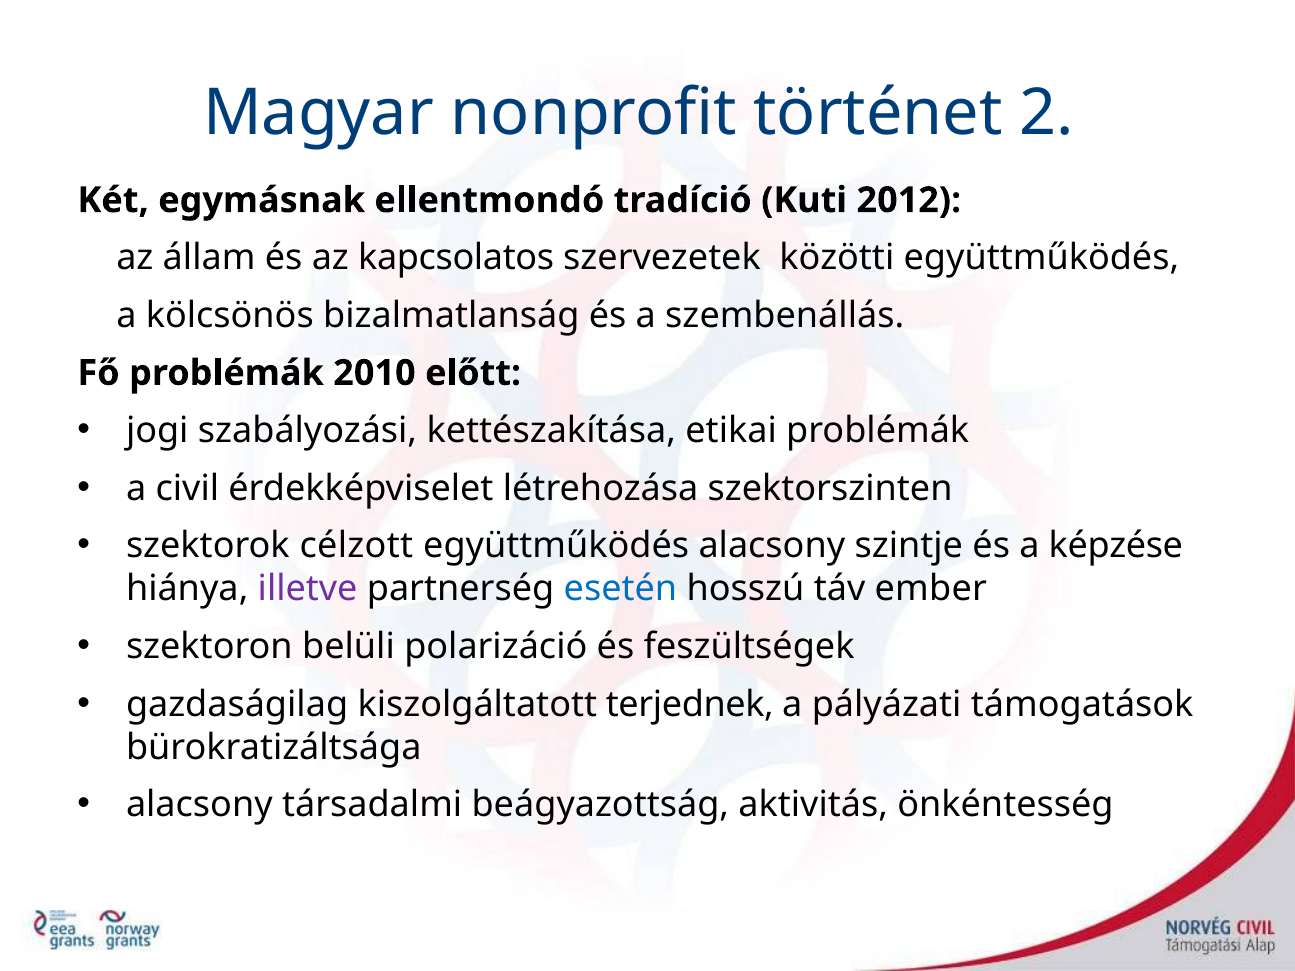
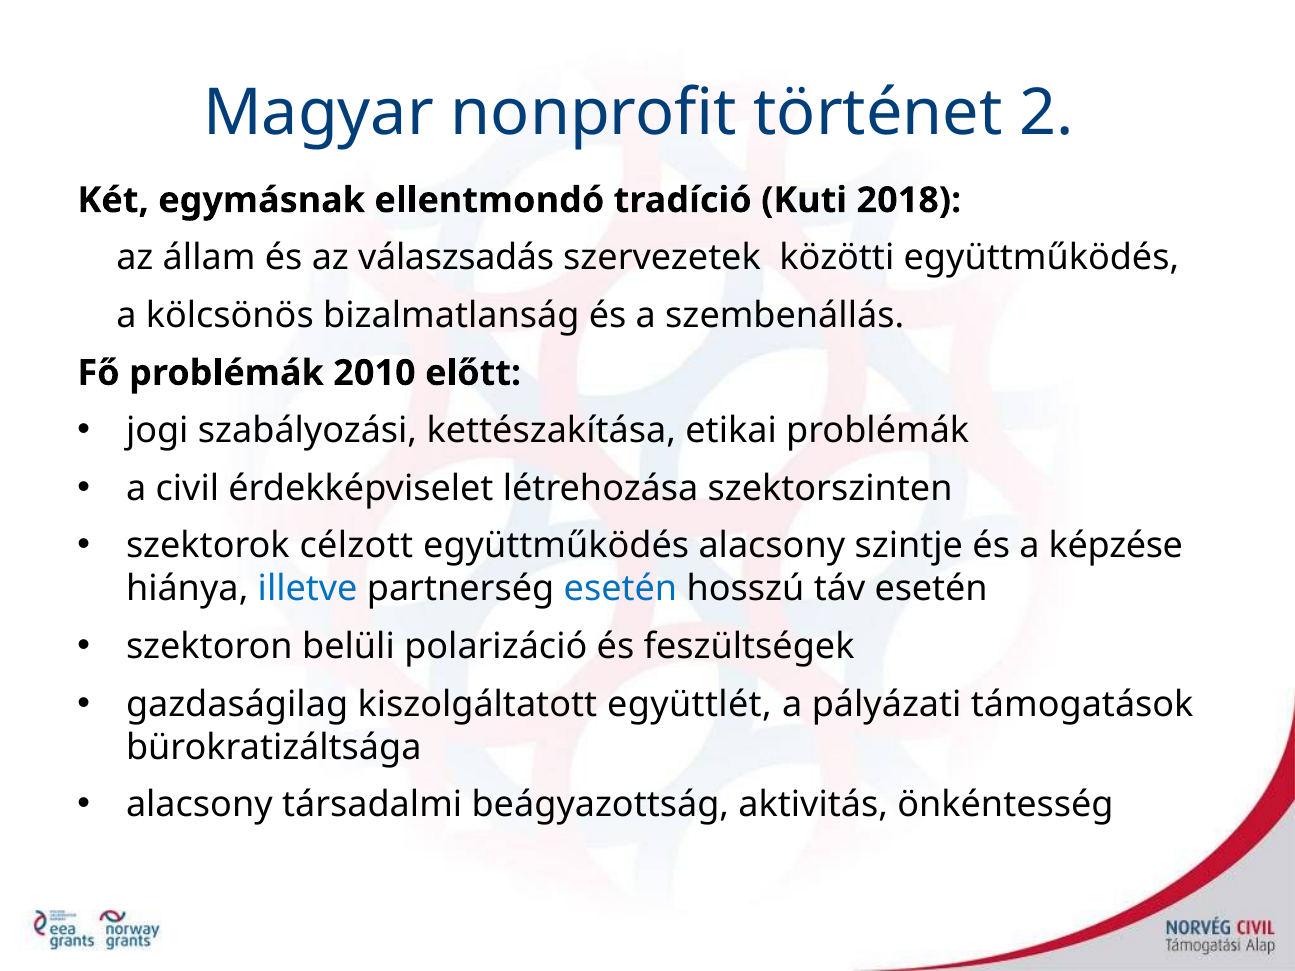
2012: 2012 -> 2018
kapcsolatos: kapcsolatos -> válaszsadás
illetve colour: purple -> blue
táv ember: ember -> esetén
terjednek: terjednek -> együttlét
